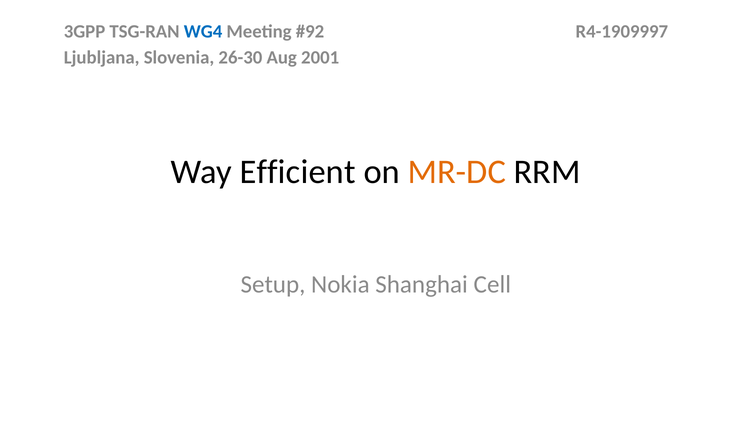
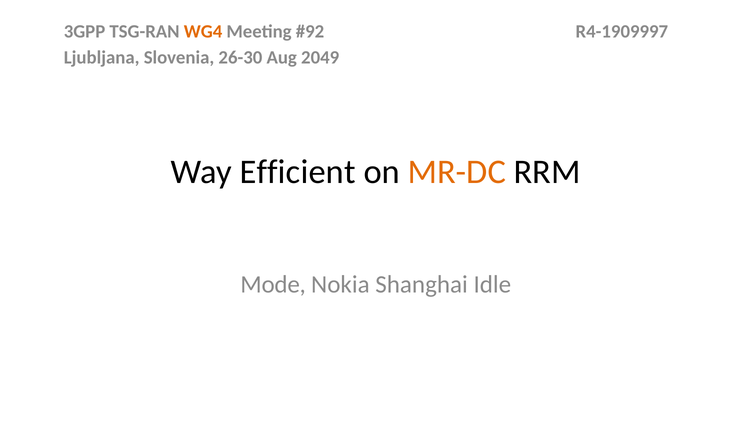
WG4 colour: blue -> orange
2001: 2001 -> 2049
Setup: Setup -> Mode
Cell: Cell -> Idle
